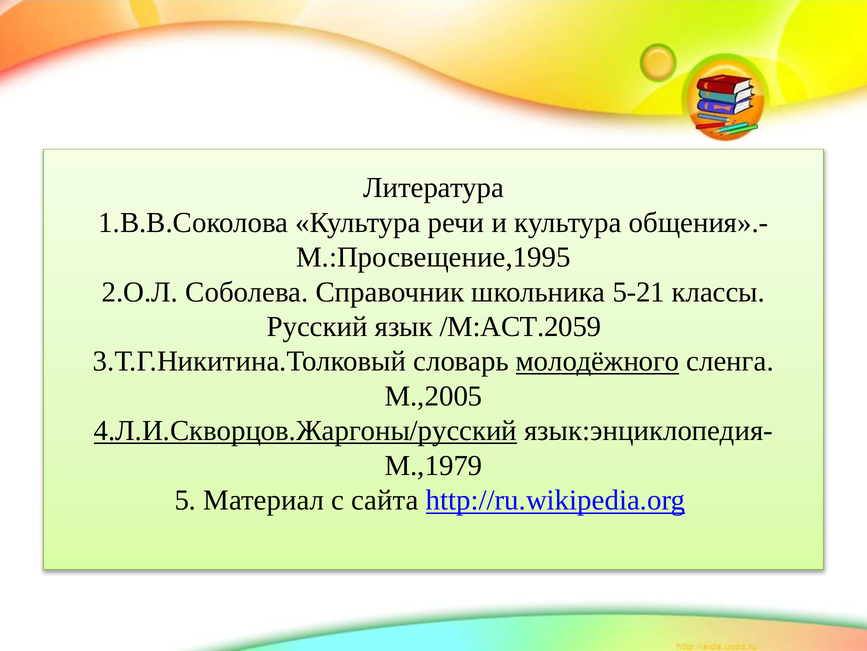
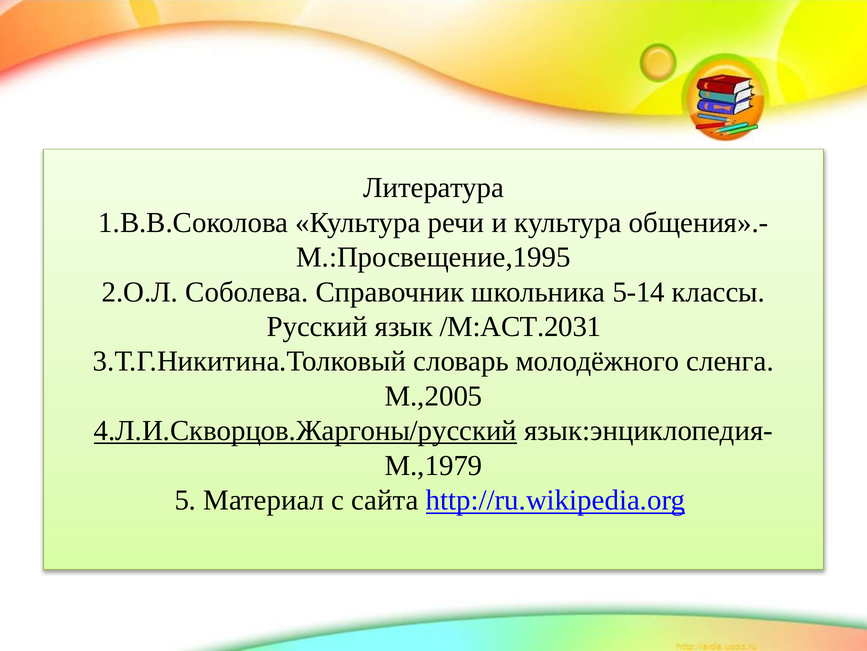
5-21: 5-21 -> 5-14
/М:АСТ.2059: /М:АСТ.2059 -> /М:АСТ.2031
молодёжного underline: present -> none
